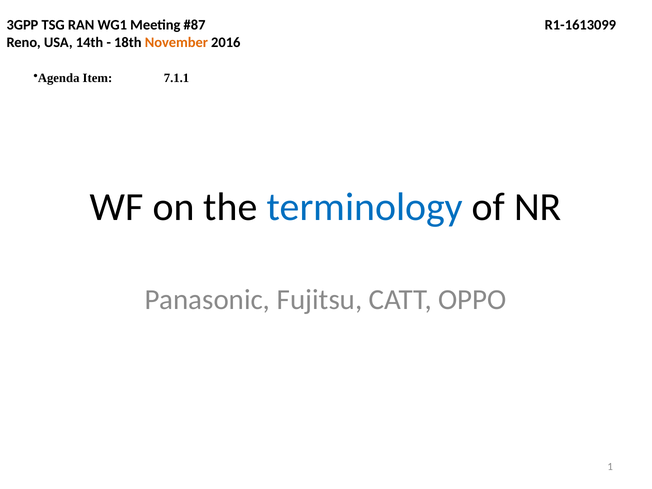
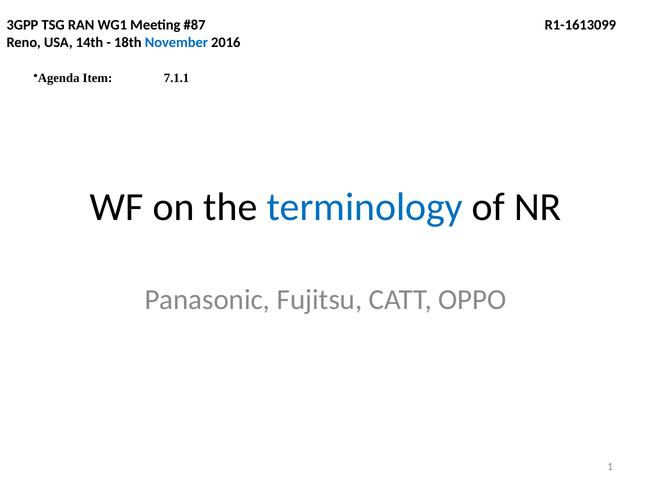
November colour: orange -> blue
